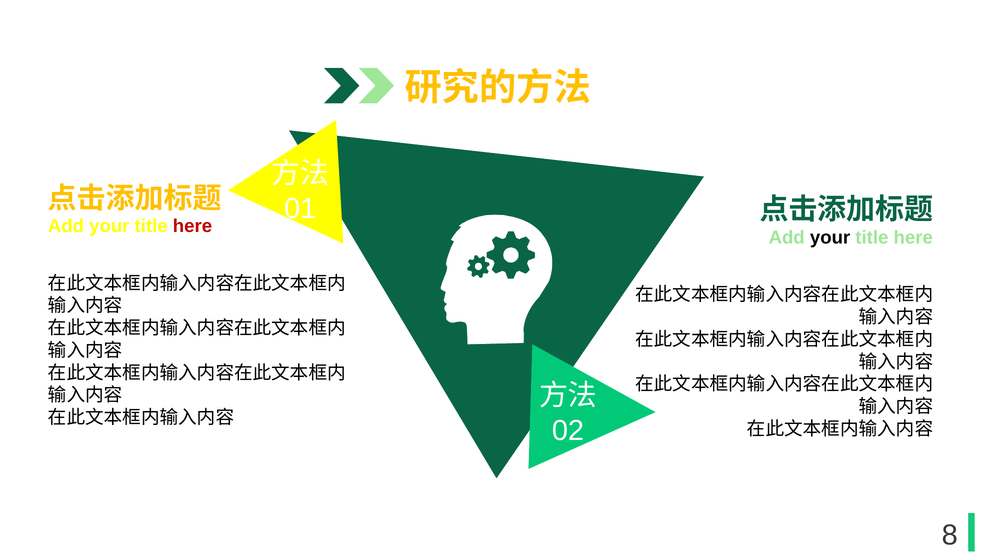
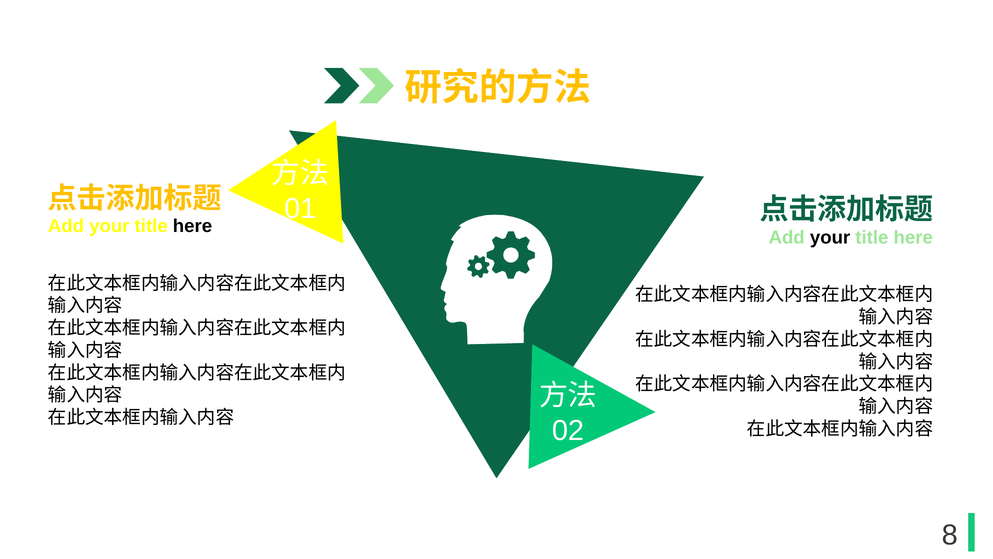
here at (193, 226) colour: red -> black
